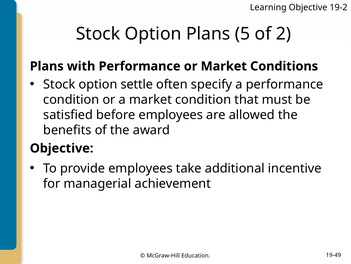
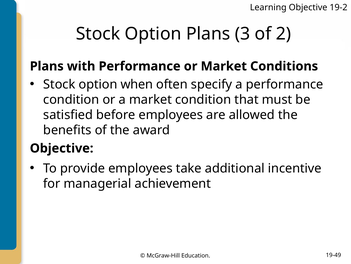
5: 5 -> 3
settle: settle -> when
